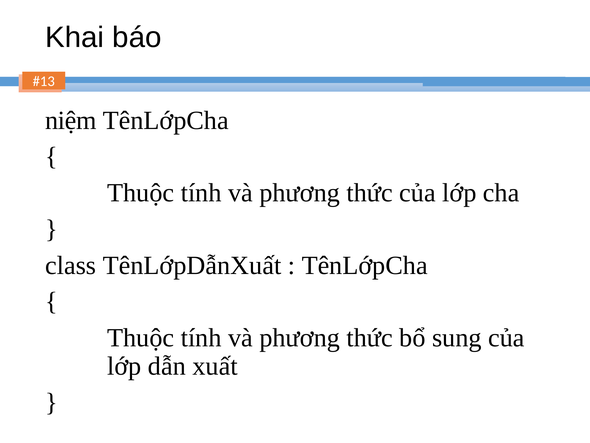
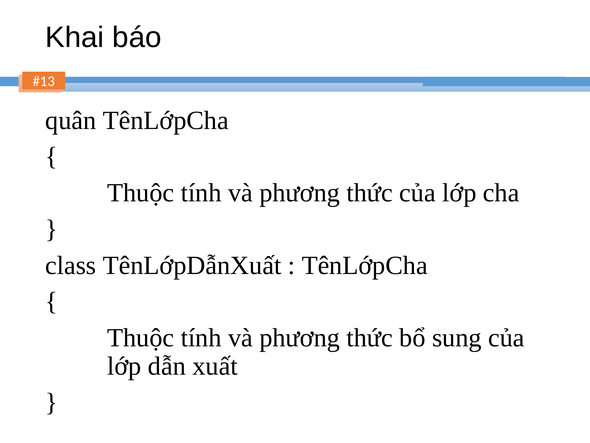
niệm: niệm -> quân
